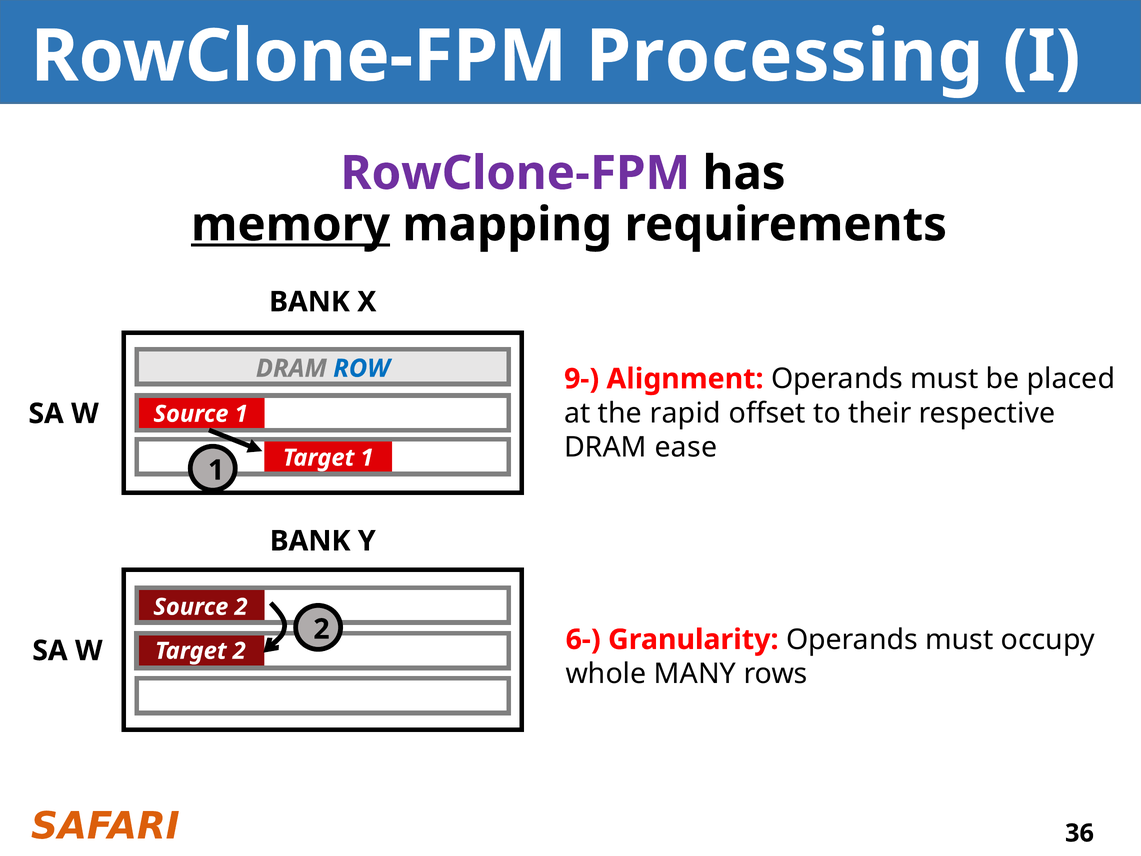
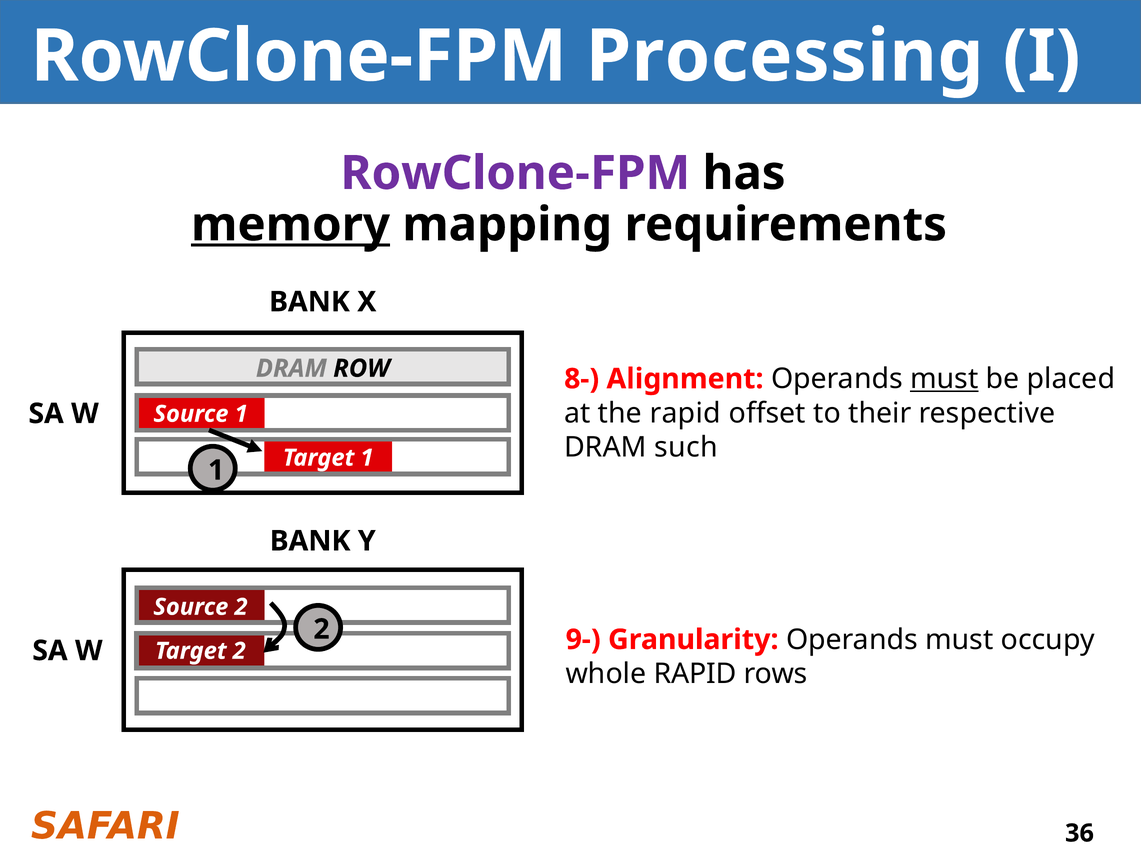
ROW colour: blue -> black
9-: 9- -> 8-
must at (944, 379) underline: none -> present
ease: ease -> such
6-: 6- -> 9-
whole MANY: MANY -> RAPID
